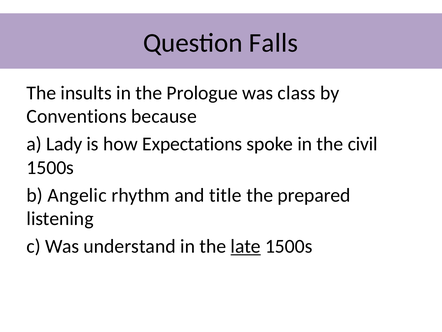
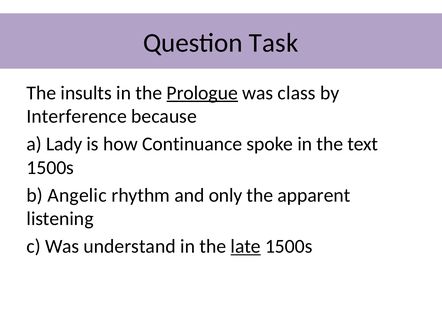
Falls: Falls -> Task
Prologue underline: none -> present
Conventions: Conventions -> Interference
Expectations: Expectations -> Continuance
civil: civil -> text
title: title -> only
prepared: prepared -> apparent
